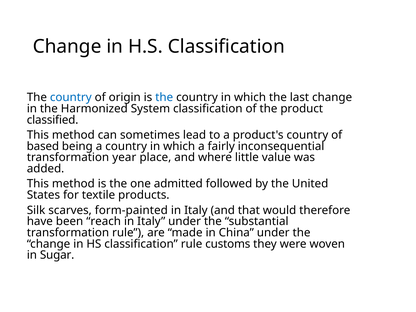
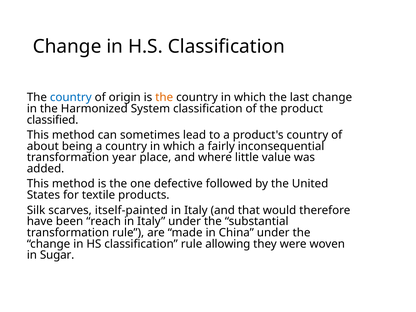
the at (164, 97) colour: blue -> orange
based: based -> about
admitted: admitted -> defective
form-painted: form-painted -> itself-painted
customs: customs -> allowing
